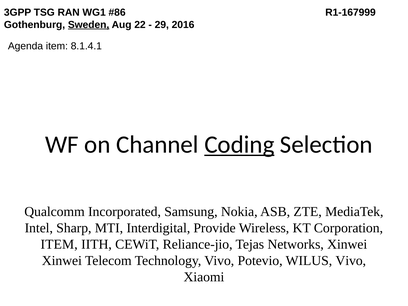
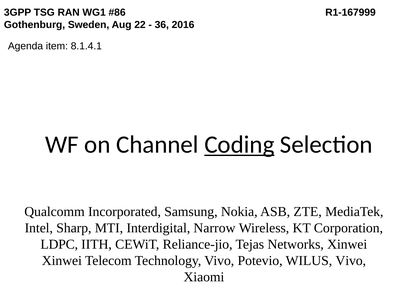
Sweden underline: present -> none
29: 29 -> 36
Provide: Provide -> Narrow
ITEM at (59, 244): ITEM -> LDPC
